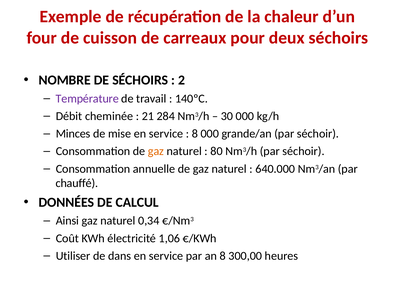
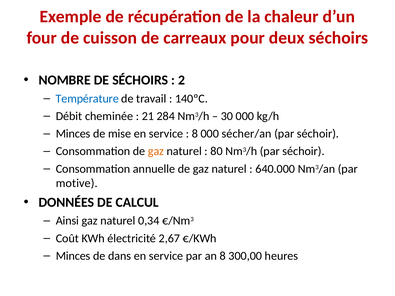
Température colour: purple -> blue
grande/an: grande/an -> sécher/an
chauffé: chauffé -> motive
1,06: 1,06 -> 2,67
Utiliser at (73, 256): Utiliser -> Minces
